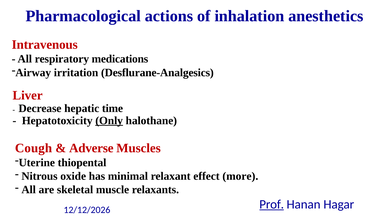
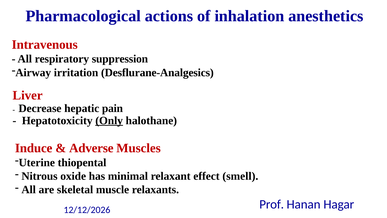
medications: medications -> suppression
time: time -> pain
Cough: Cough -> Induce
more: more -> smell
Prof underline: present -> none
